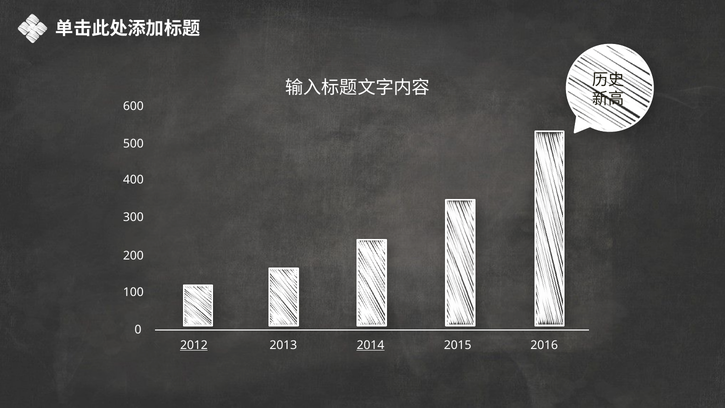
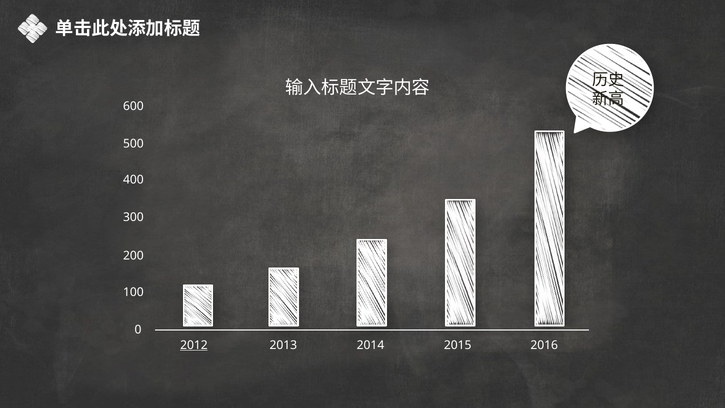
2014 underline: present -> none
